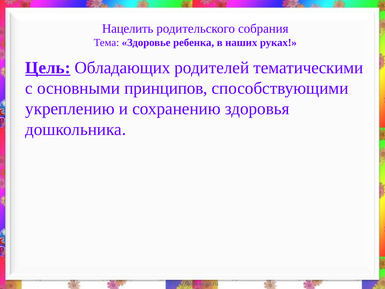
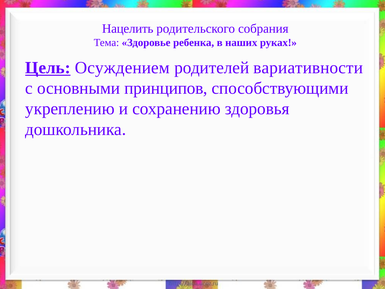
Обладающих: Обладающих -> Осуждением
тематическими: тематическими -> вариативности
